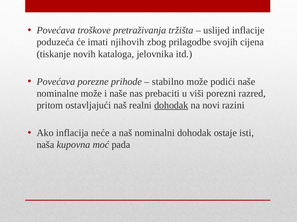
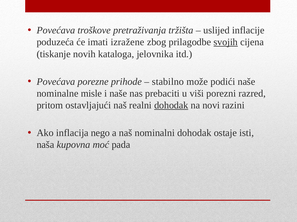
njihovih: njihovih -> izražene
svojih underline: none -> present
nominalne može: može -> misle
neće: neće -> nego
